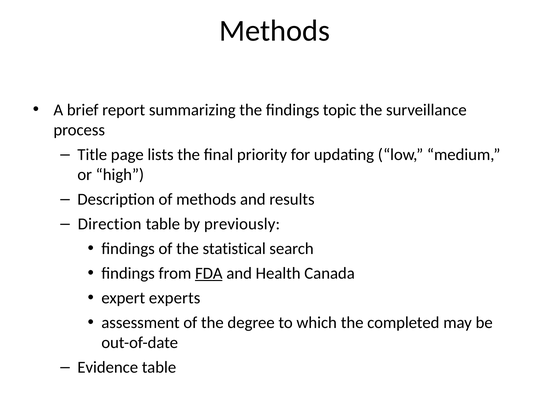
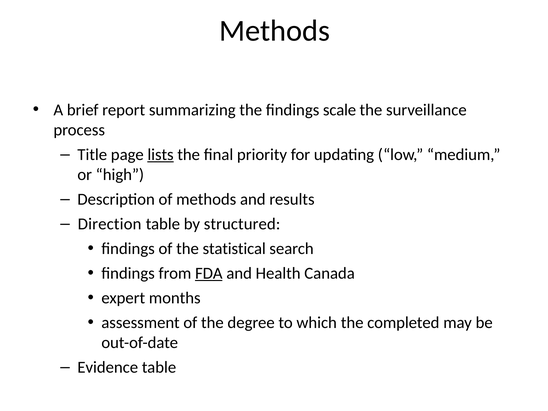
topic: topic -> scale
lists underline: none -> present
previously: previously -> structured
experts: experts -> months
